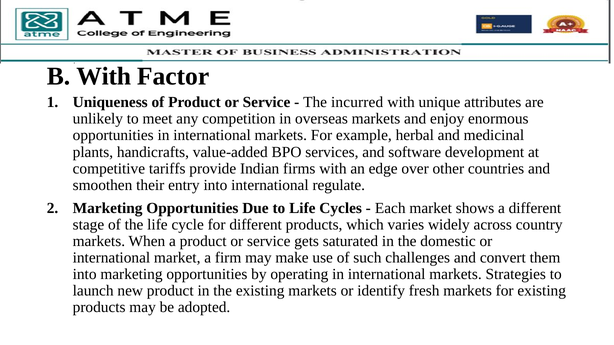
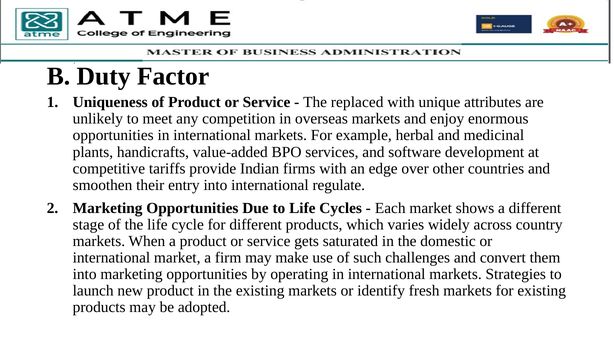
B With: With -> Duty
incurred: incurred -> replaced
